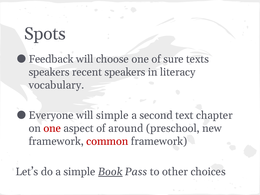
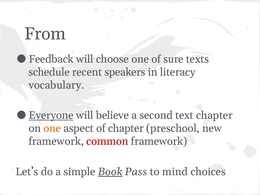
Spots: Spots -> From
speakers at (49, 72): speakers -> schedule
Everyone underline: none -> present
will simple: simple -> believe
one at (52, 128) colour: red -> orange
of around: around -> chapter
other: other -> mind
